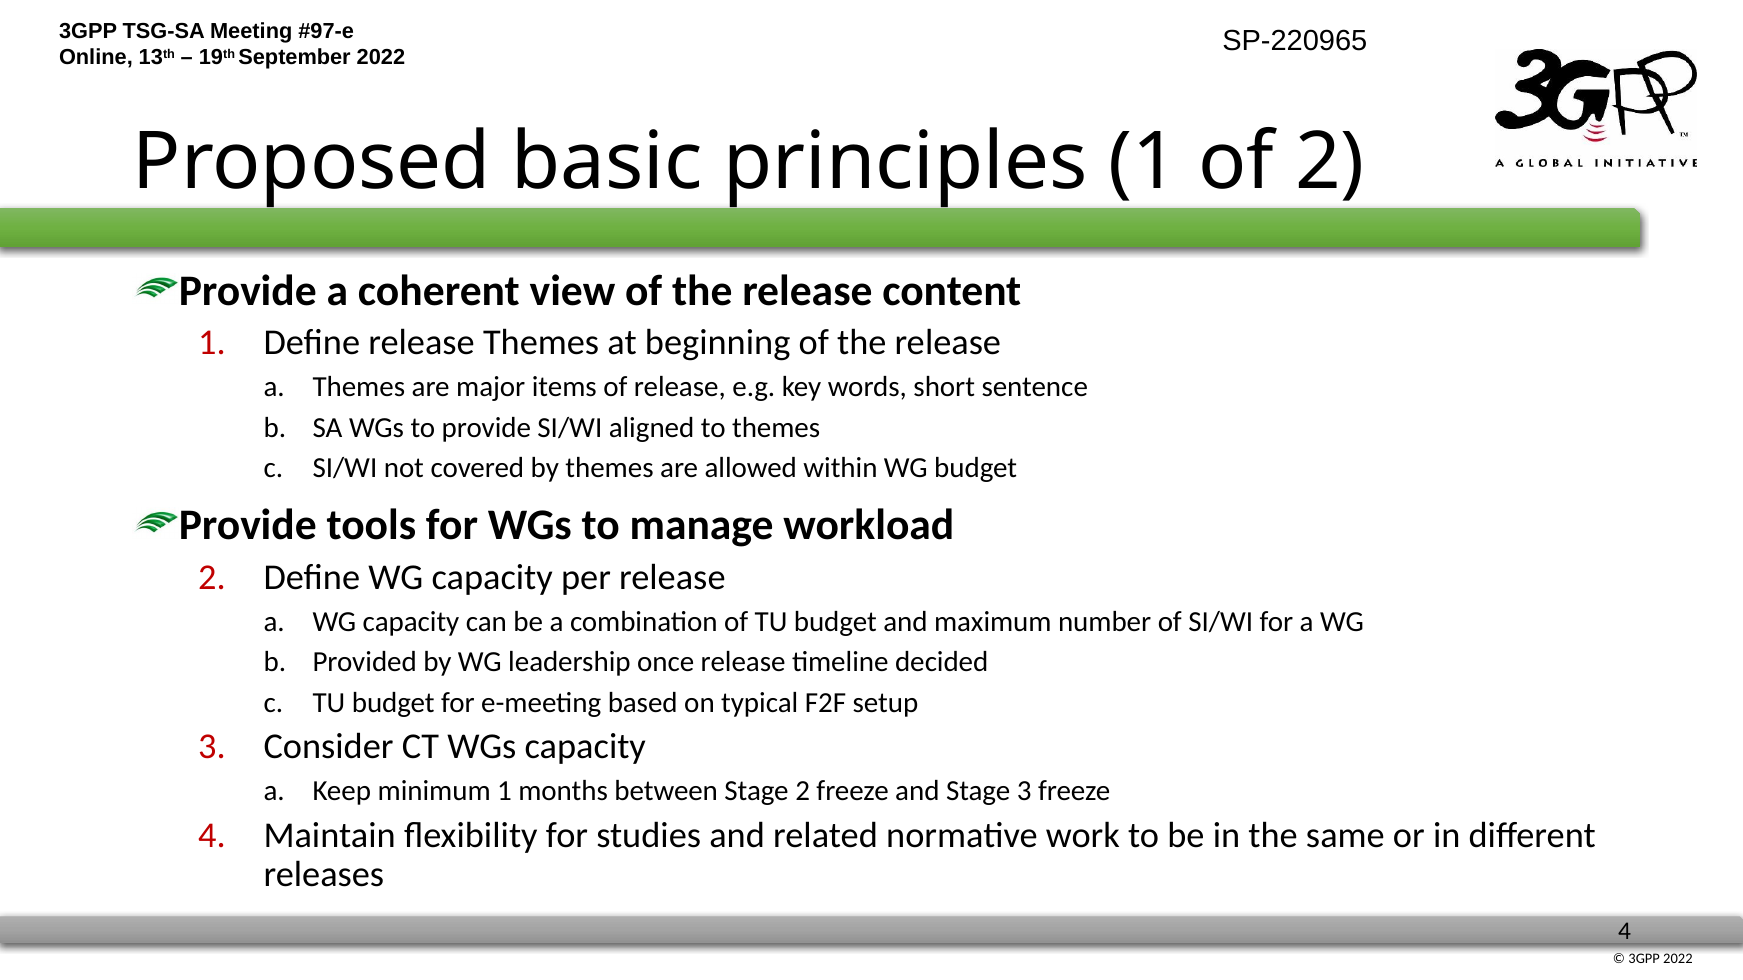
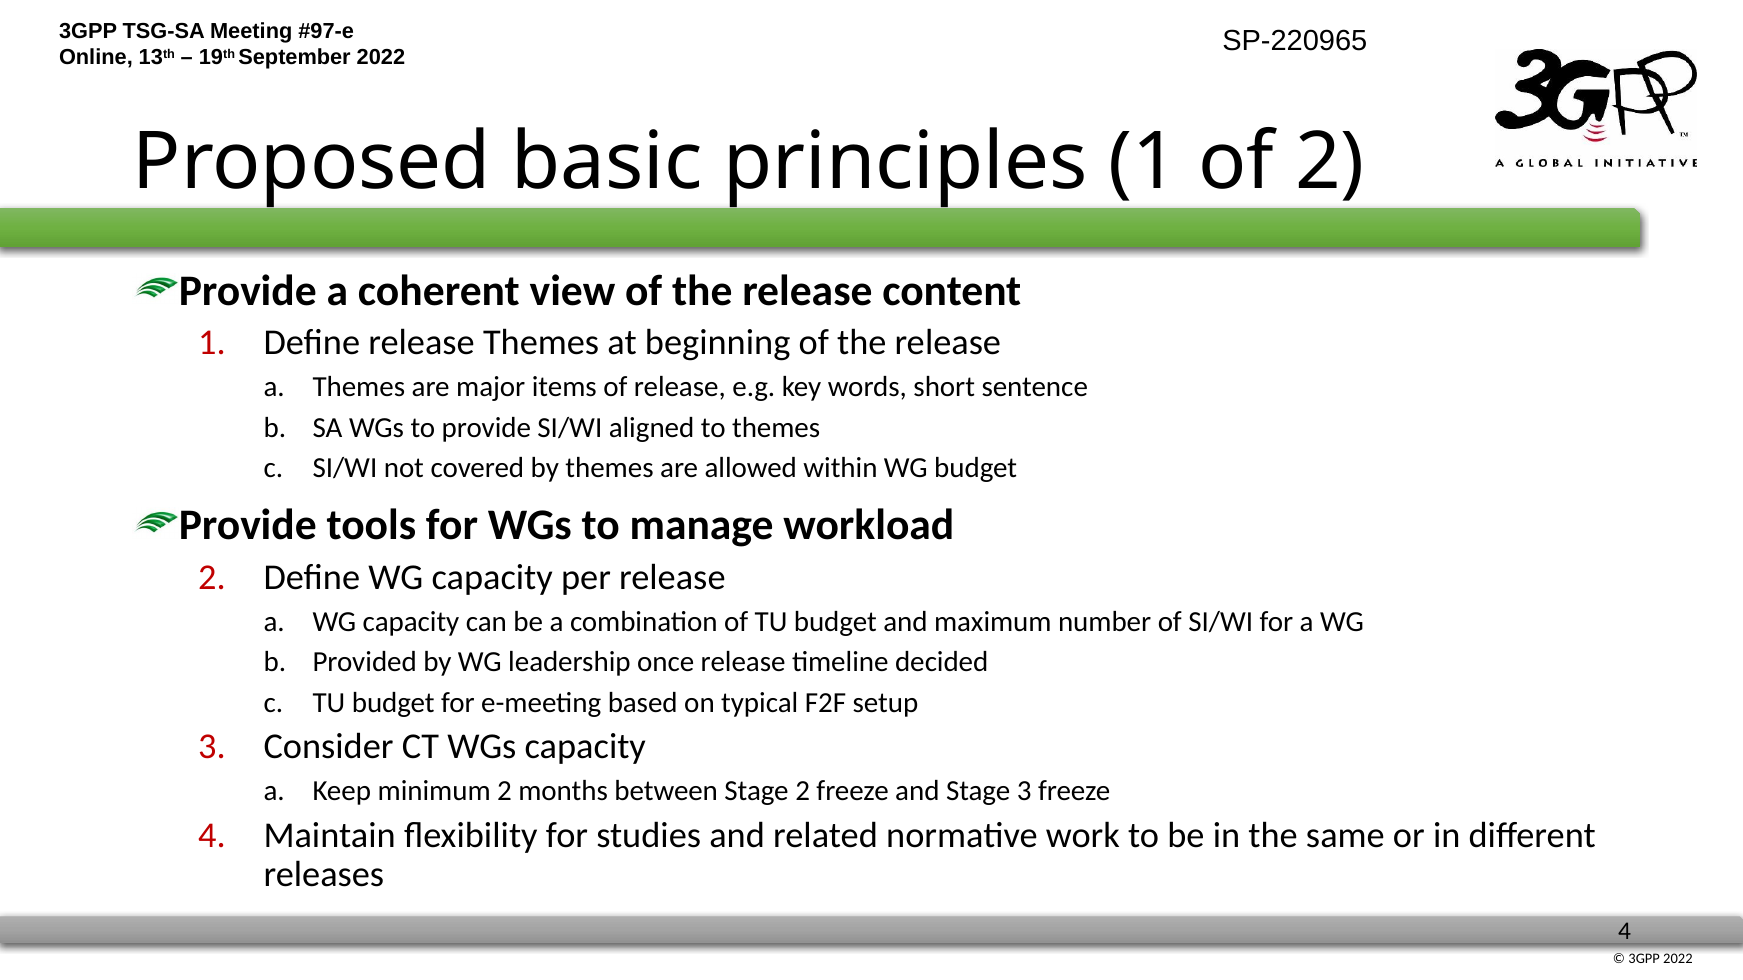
minimum 1: 1 -> 2
